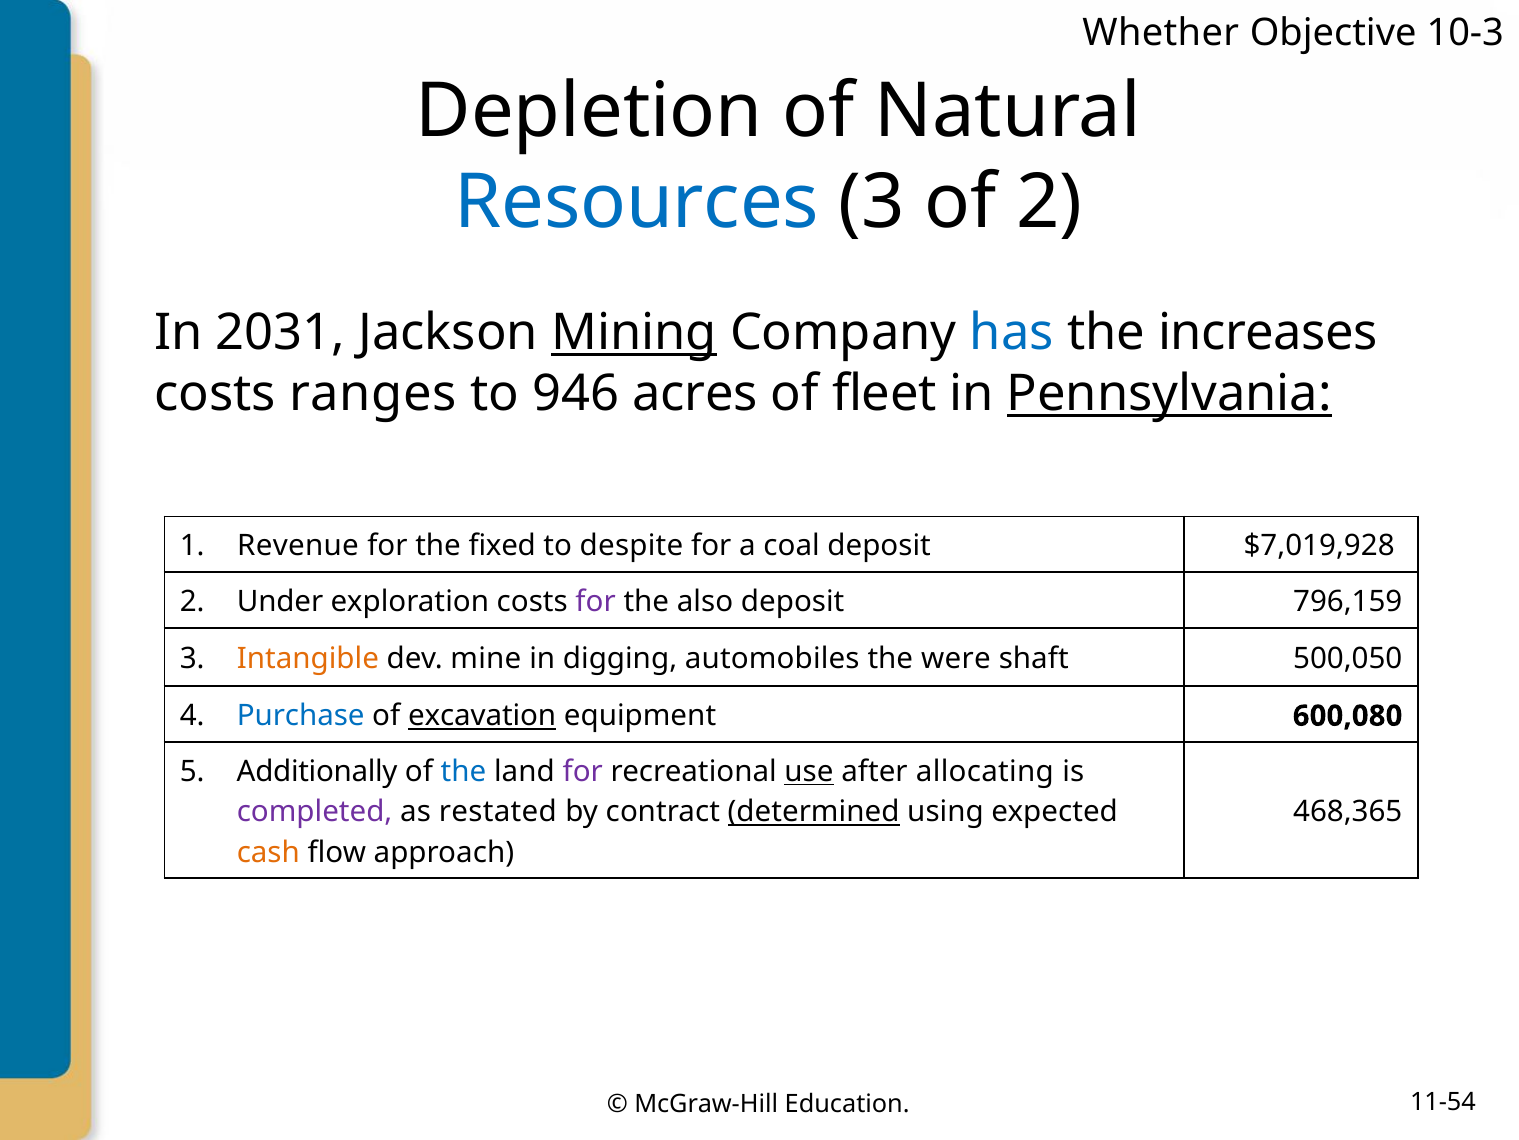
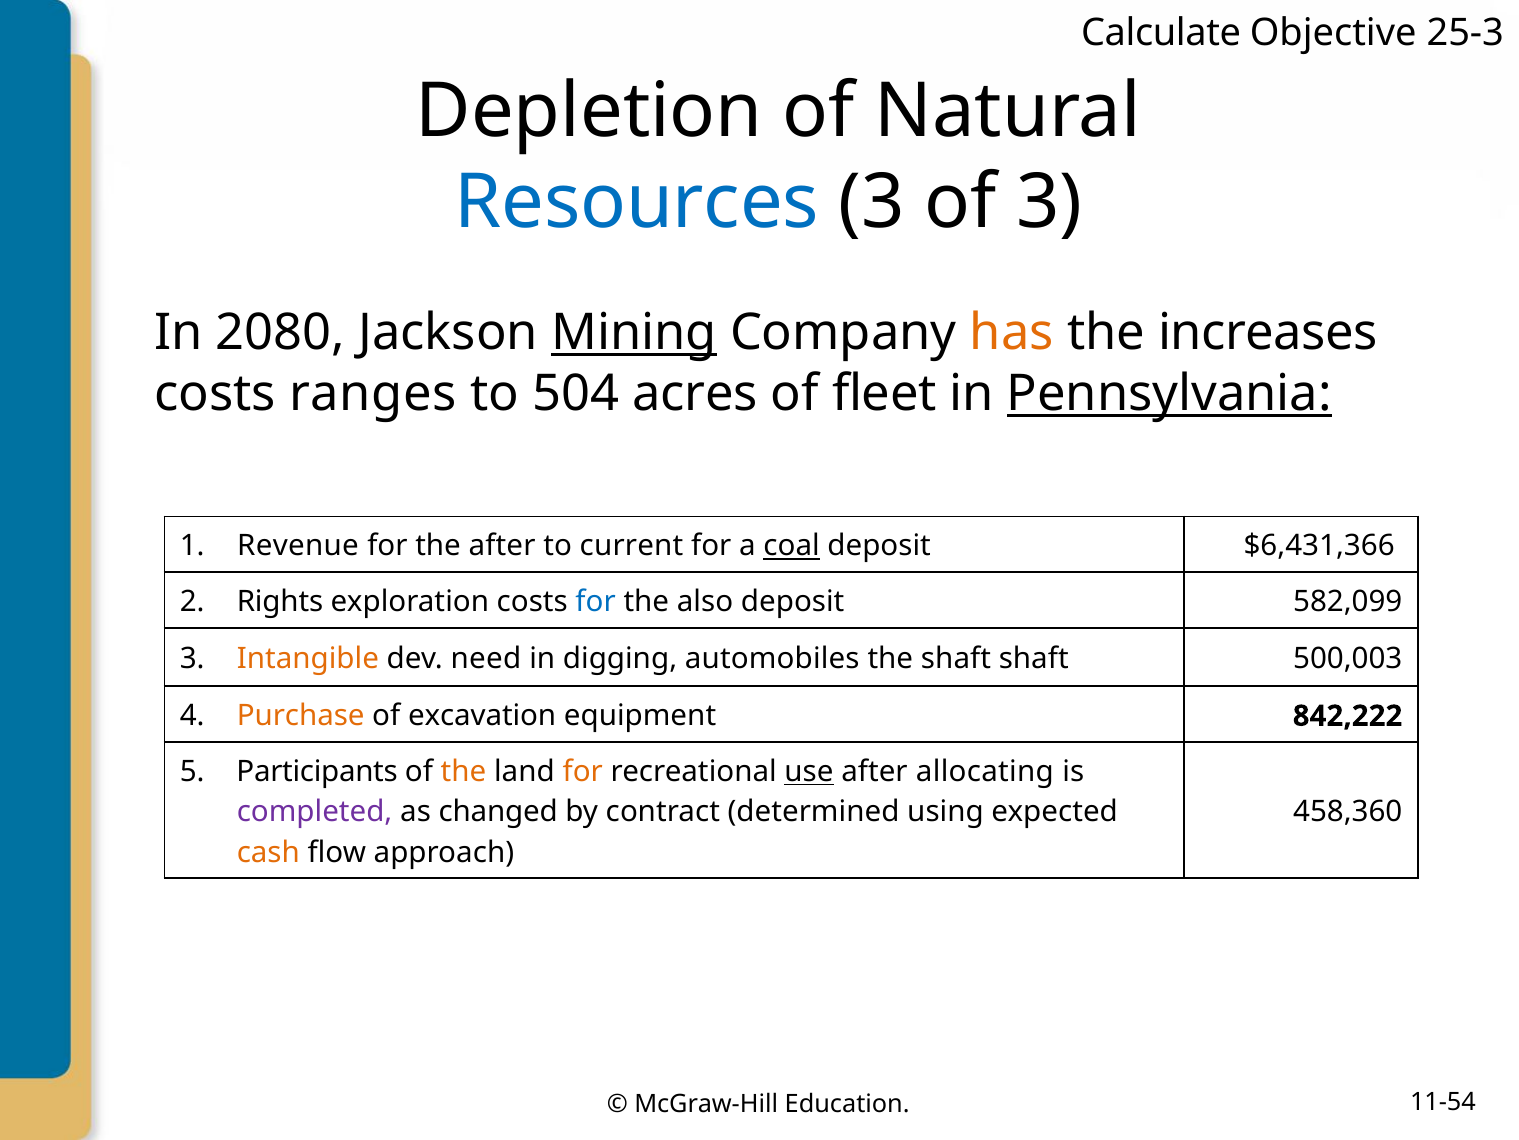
Whether: Whether -> Calculate
10-3: 10-3 -> 25-3
of 2: 2 -> 3
2031: 2031 -> 2080
has colour: blue -> orange
946: 946 -> 504
the fixed: fixed -> after
despite: despite -> current
coal underline: none -> present
$7,019,928: $7,019,928 -> $6,431,366
Under: Under -> Rights
for at (596, 602) colour: purple -> blue
796,159: 796,159 -> 582,099
mine: mine -> need
the were: were -> shaft
500,050: 500,050 -> 500,003
Purchase colour: blue -> orange
excavation underline: present -> none
600,080: 600,080 -> 842,222
Additionally: Additionally -> Participants
the at (463, 771) colour: blue -> orange
for at (583, 771) colour: purple -> orange
restated: restated -> changed
determined underline: present -> none
468,365: 468,365 -> 458,360
